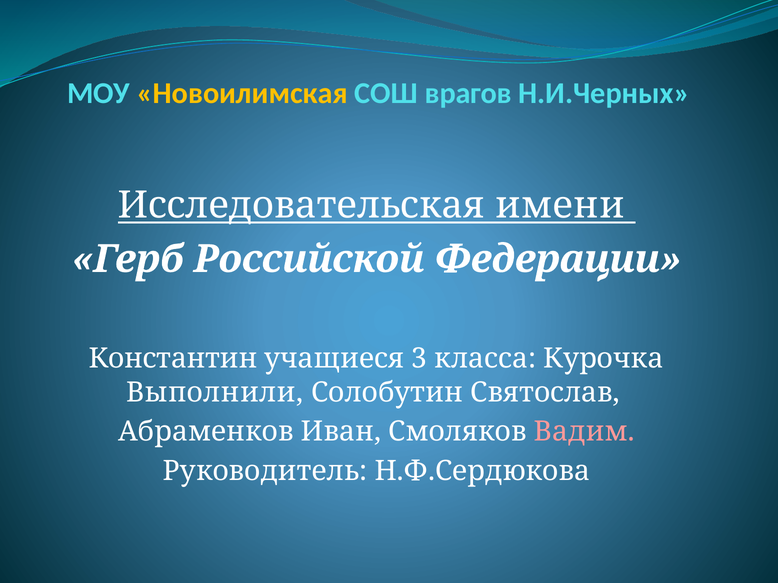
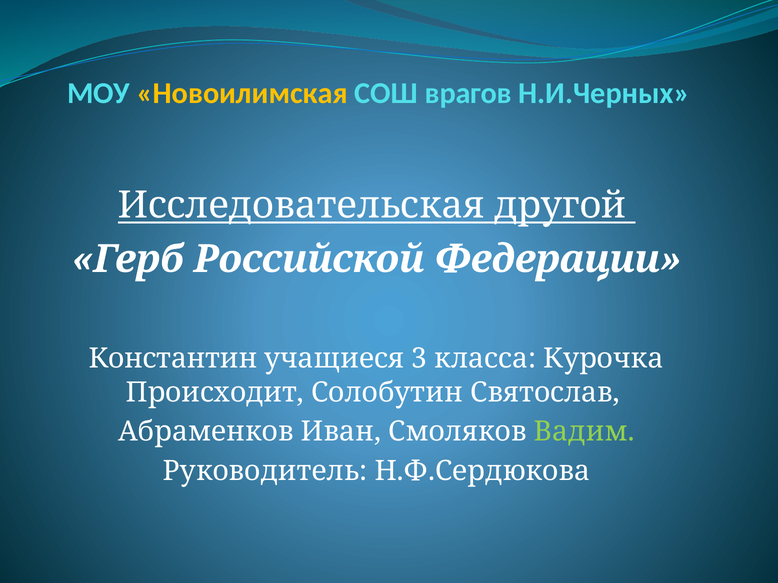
имени: имени -> другой
Выполнили: Выполнили -> Происходит
Вадим colour: pink -> light green
